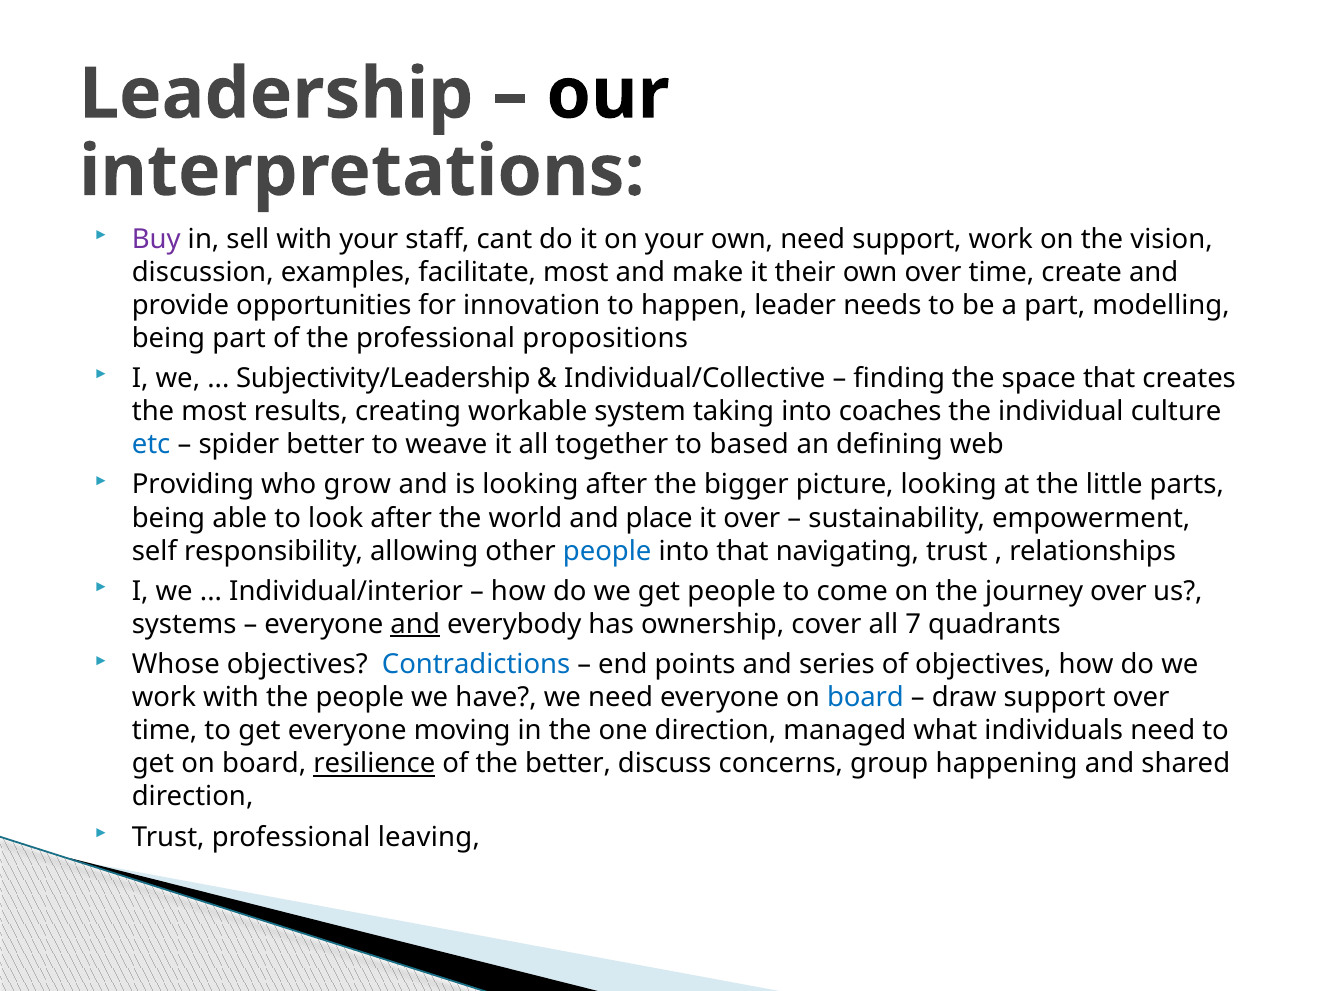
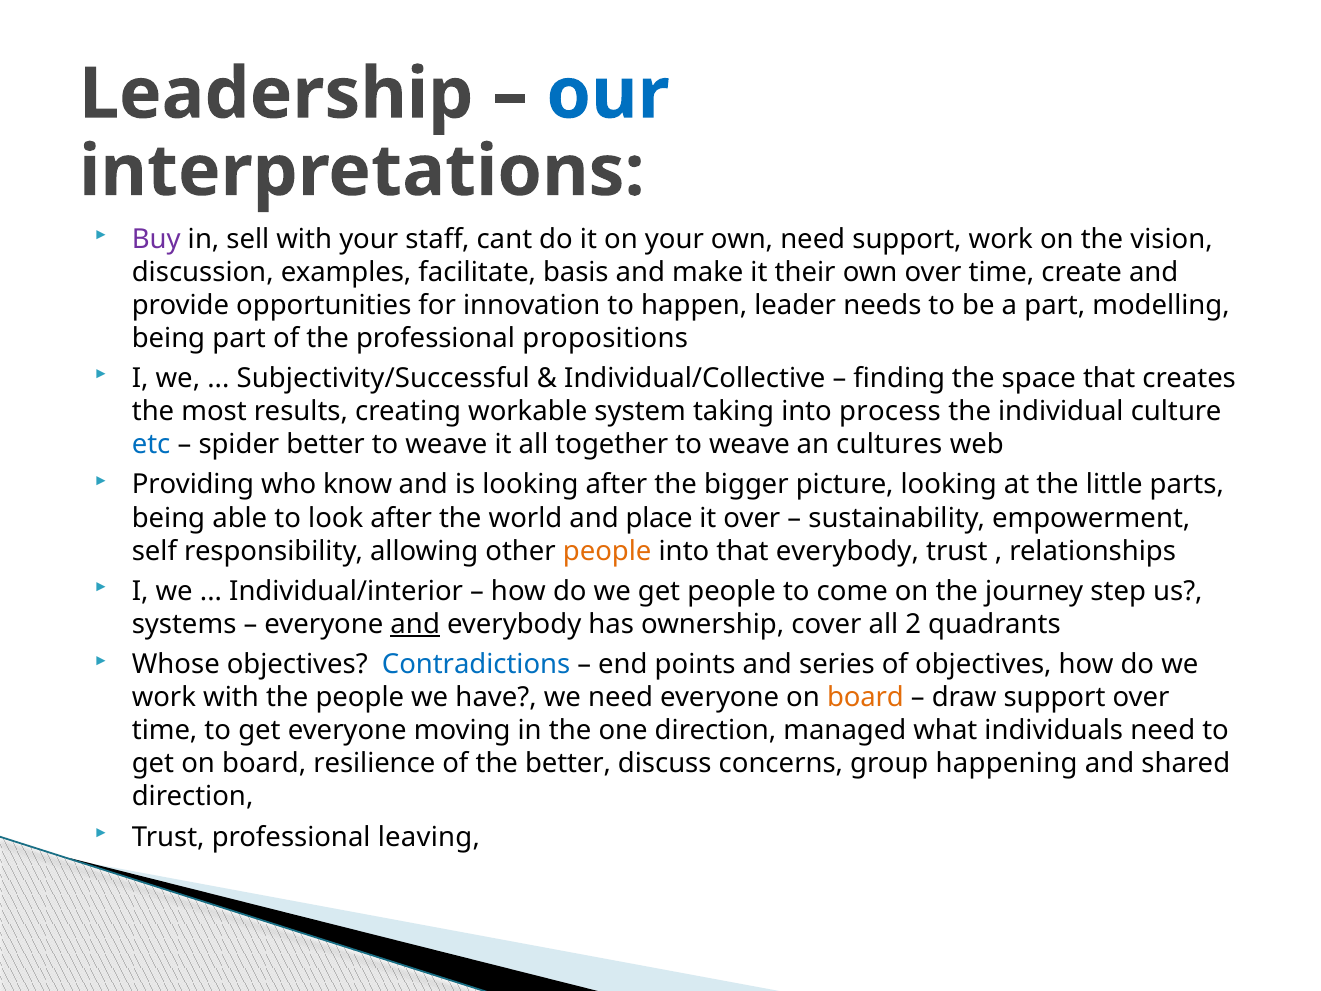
our colour: black -> blue
facilitate most: most -> basis
Subjectivity/Leadership: Subjectivity/Leadership -> Subjectivity/Successful
coaches: coaches -> process
together to based: based -> weave
defining: defining -> cultures
grow: grow -> know
people at (607, 551) colour: blue -> orange
that navigating: navigating -> everybody
journey over: over -> step
7: 7 -> 2
board at (865, 698) colour: blue -> orange
resilience underline: present -> none
